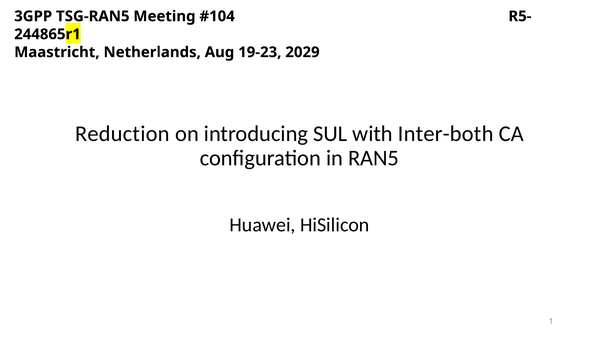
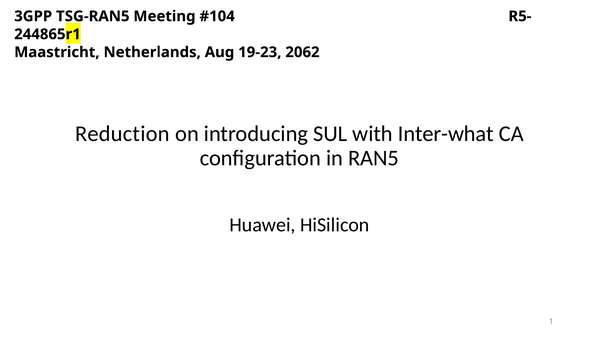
2029: 2029 -> 2062
Inter-both: Inter-both -> Inter-what
